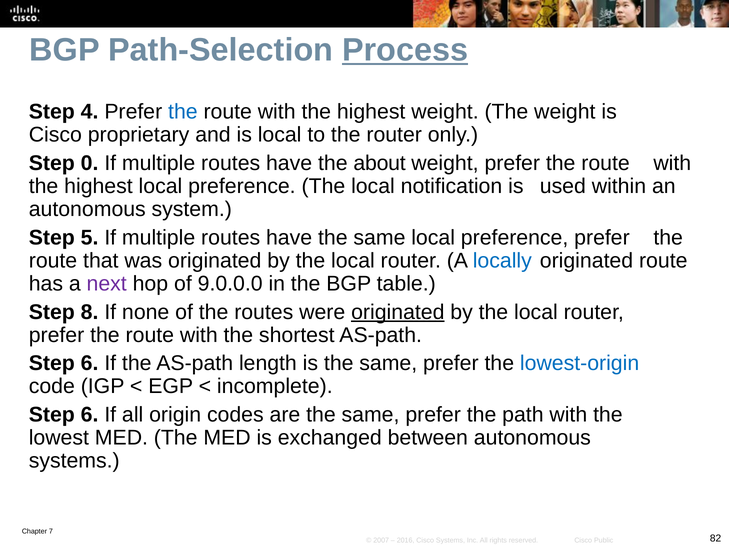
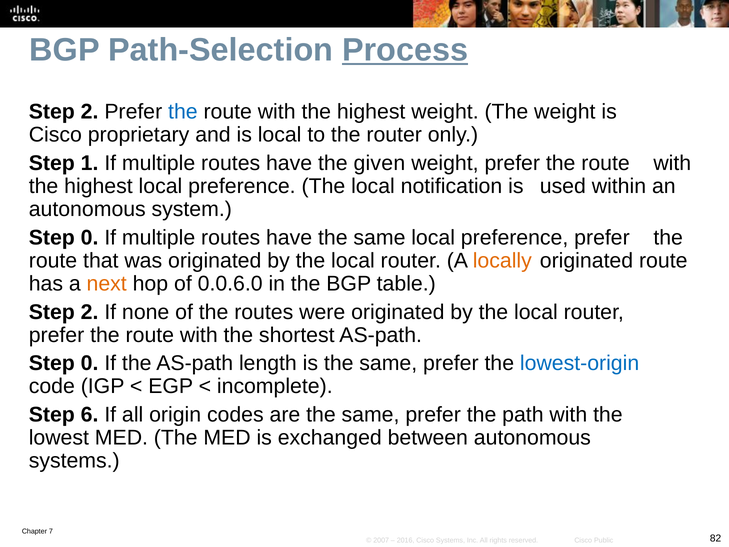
4 at (90, 112): 4 -> 2
0: 0 -> 1
about: about -> given
5 at (90, 238): 5 -> 0
locally colour: blue -> orange
next colour: purple -> orange
9.0.0.0: 9.0.0.0 -> 0.0.6.0
8 at (90, 312): 8 -> 2
originated at (398, 312) underline: present -> none
6 at (90, 363): 6 -> 0
